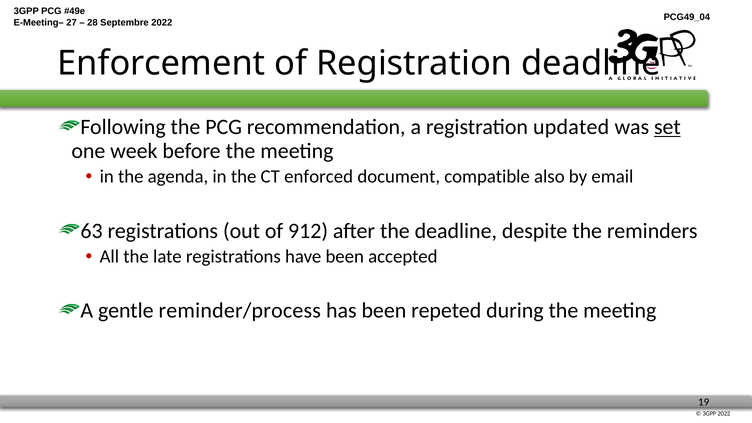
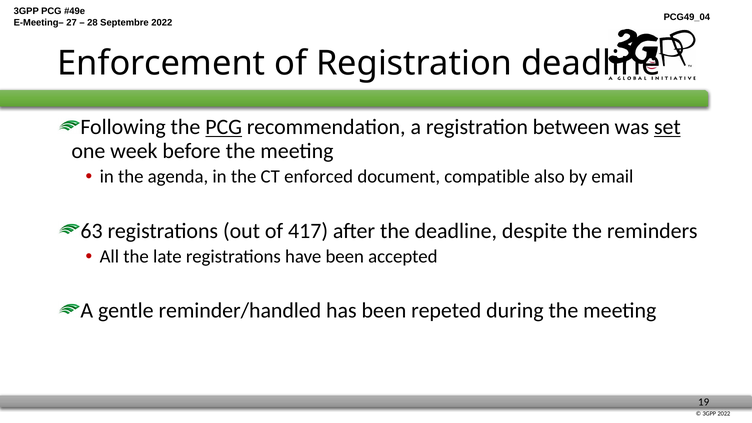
PCG at (224, 127) underline: none -> present
updated: updated -> between
912: 912 -> 417
reminder/process: reminder/process -> reminder/handled
